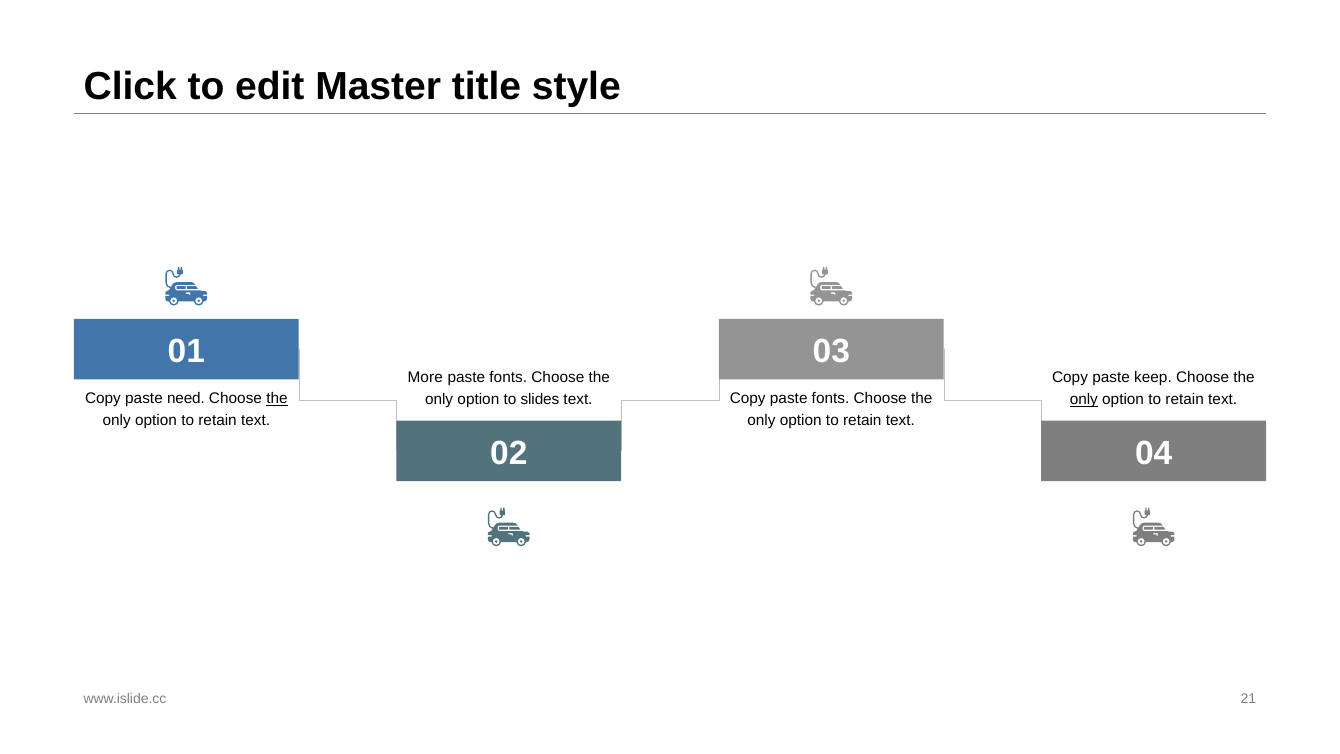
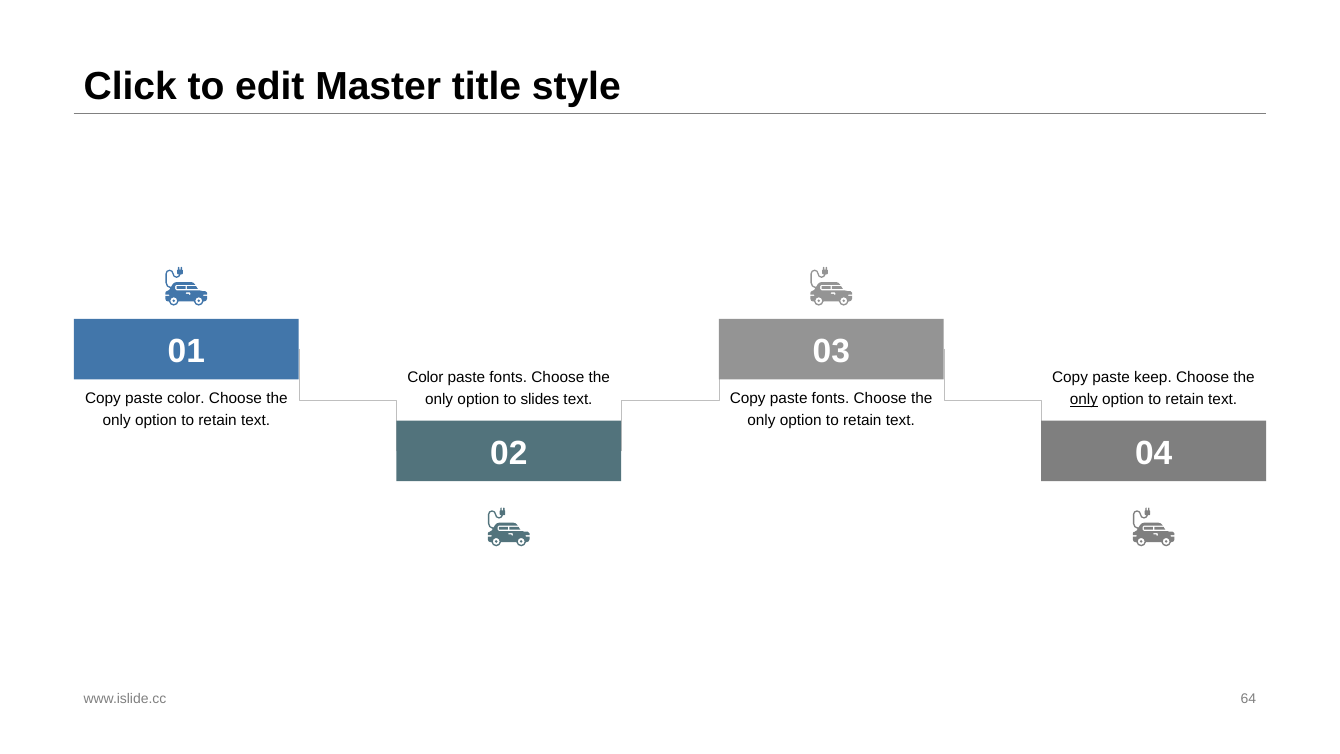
More at (425, 377): More -> Color
paste need: need -> color
the at (277, 398) underline: present -> none
21: 21 -> 64
